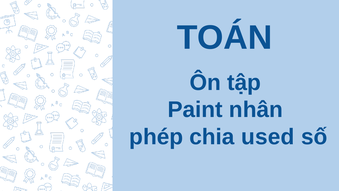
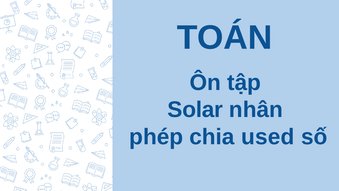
Paint: Paint -> Solar
